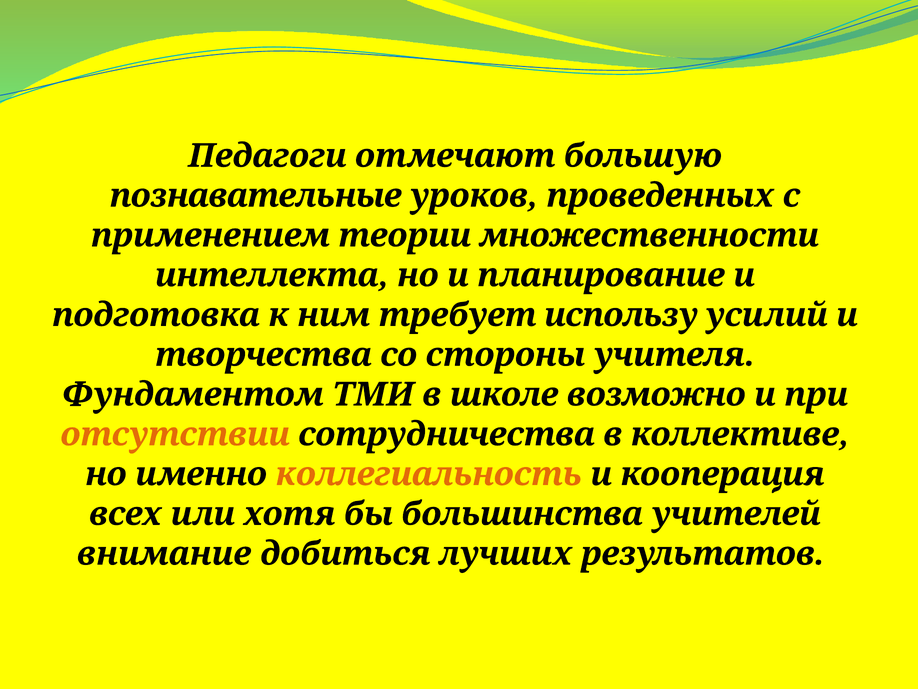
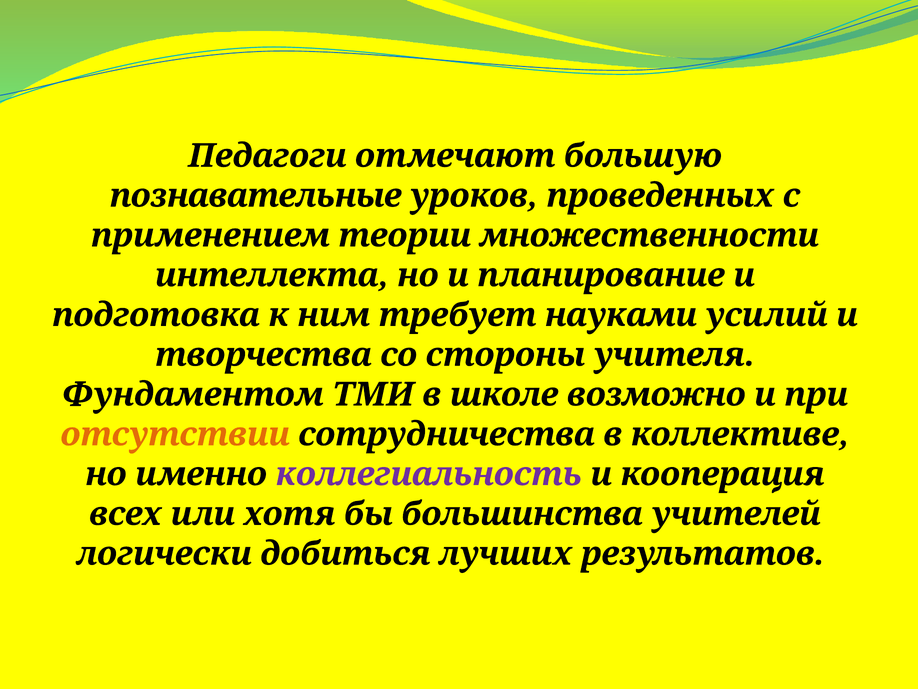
использу: использу -> науками
коллегиальность colour: orange -> purple
внимание: внимание -> логически
